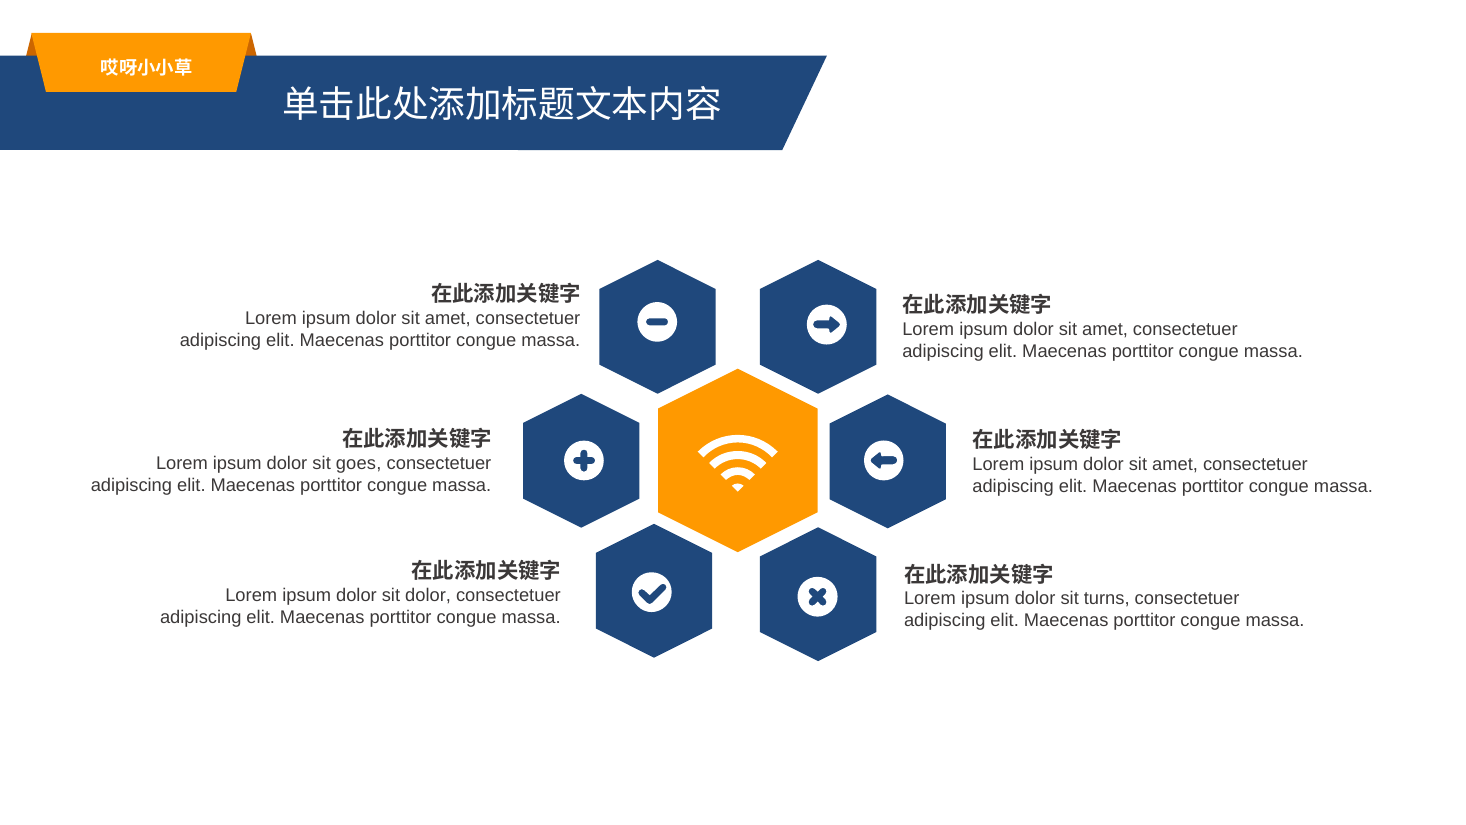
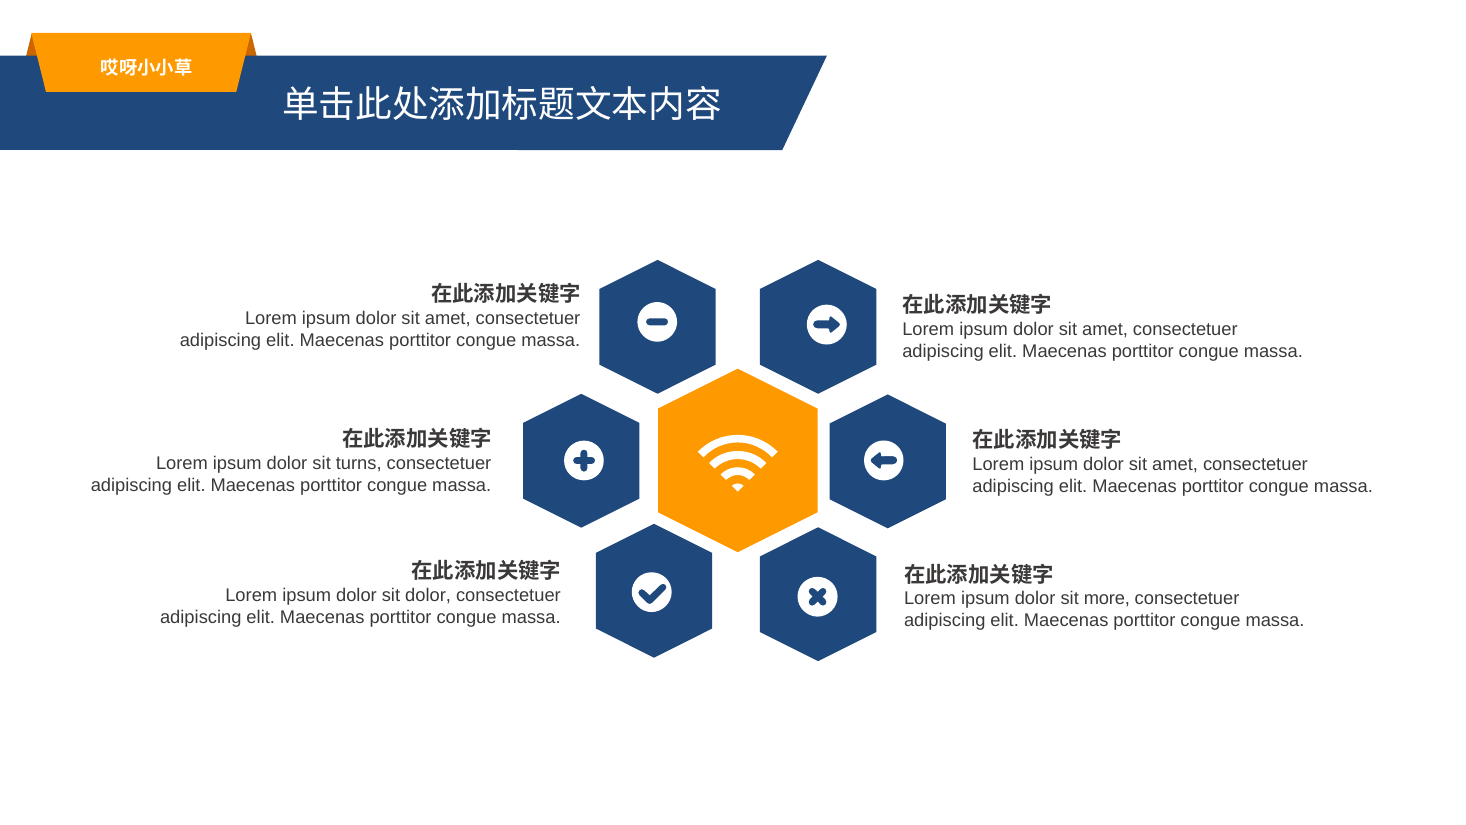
goes: goes -> turns
turns: turns -> more
